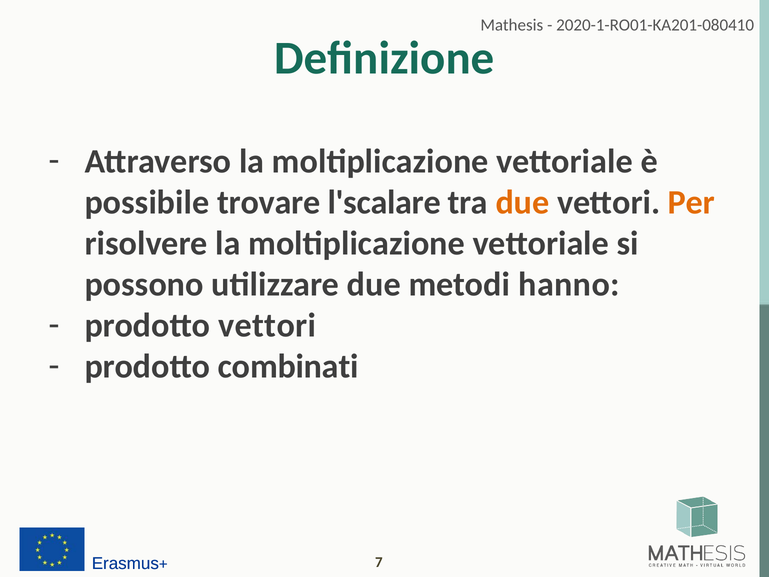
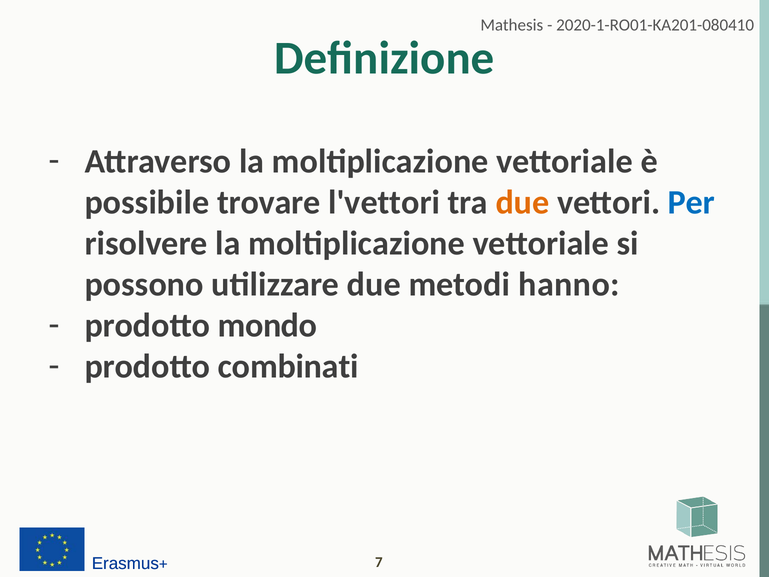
l'scalare: l'scalare -> l'vettori
Per colour: orange -> blue
prodotto vettori: vettori -> mondo
